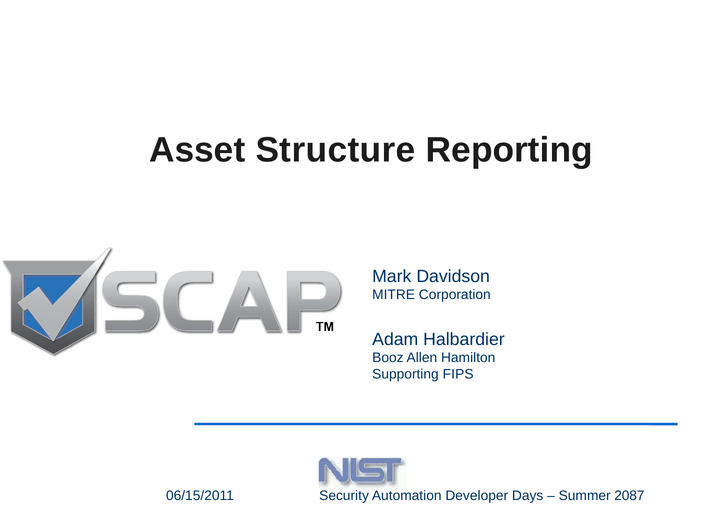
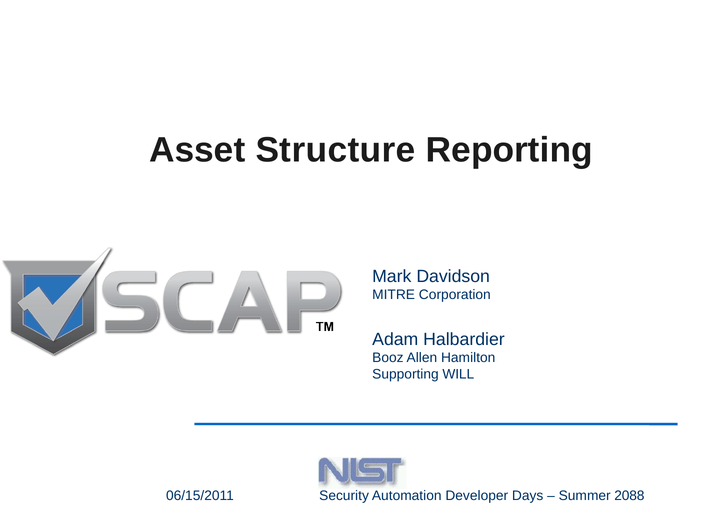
FIPS: FIPS -> WILL
2087: 2087 -> 2088
